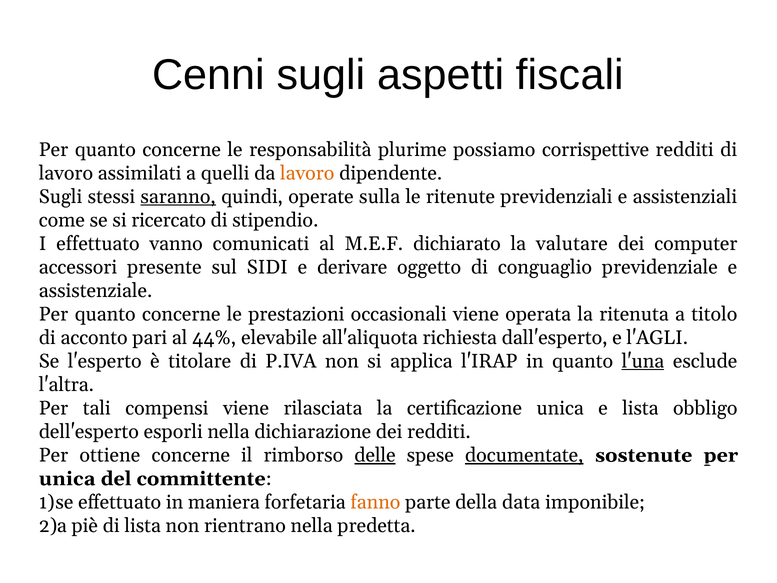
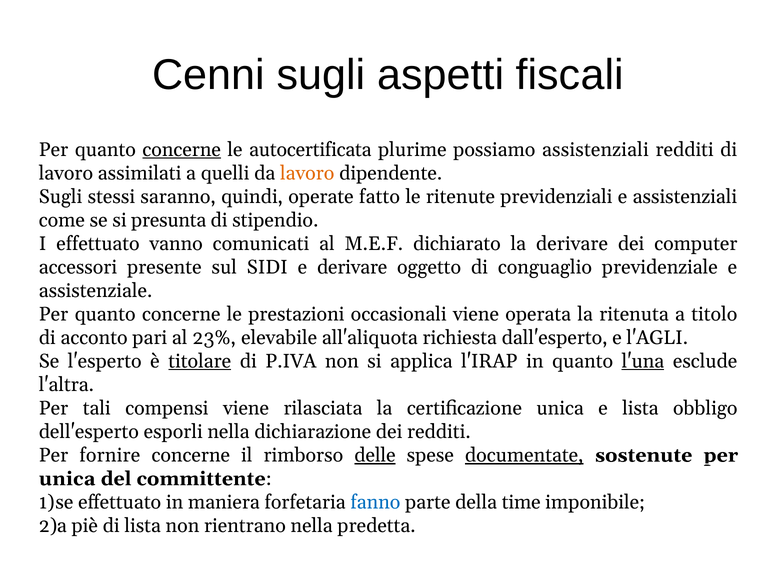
concerne at (182, 149) underline: none -> present
responsabilità: responsabilità -> autocertificata
possiamo corrispettive: corrispettive -> assistenziali
saranno underline: present -> none
sulla: sulla -> fatto
ricercato: ricercato -> presunta
la valutare: valutare -> derivare
44%: 44% -> 23%
titolare underline: none -> present
ottiene: ottiene -> fornire
fanno colour: orange -> blue
data: data -> time
